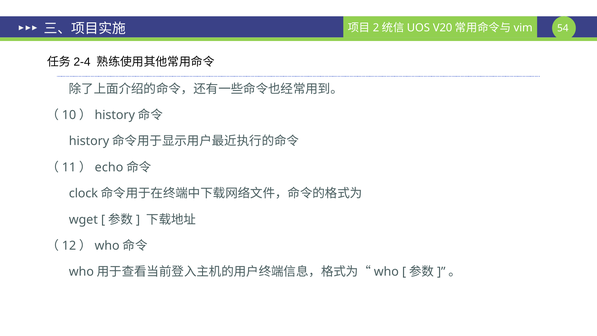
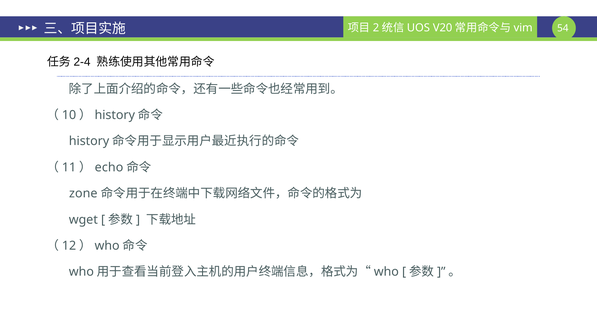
clock: clock -> zone
